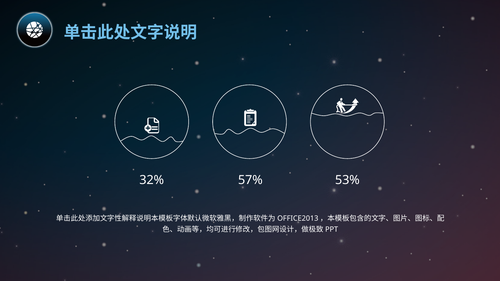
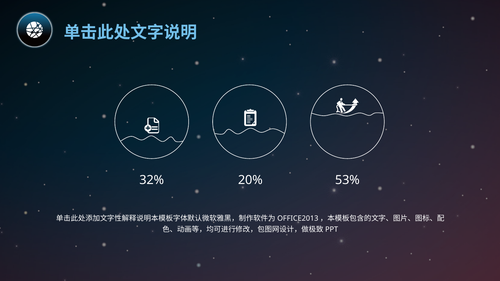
57%: 57% -> 20%
